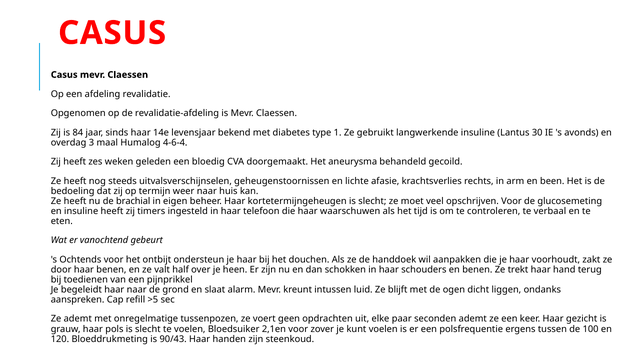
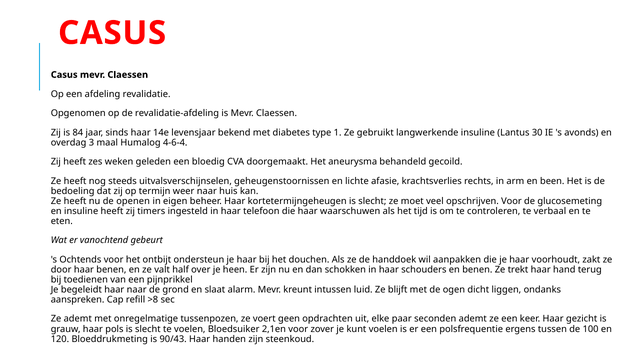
brachial: brachial -> openen
>5: >5 -> >8
